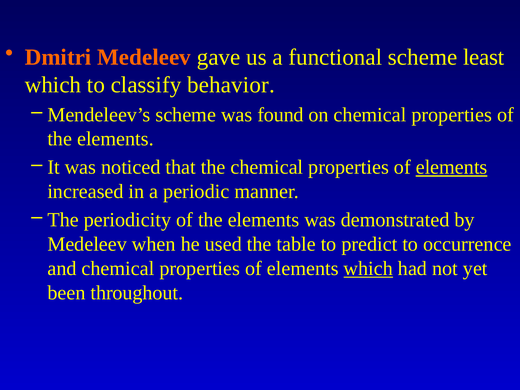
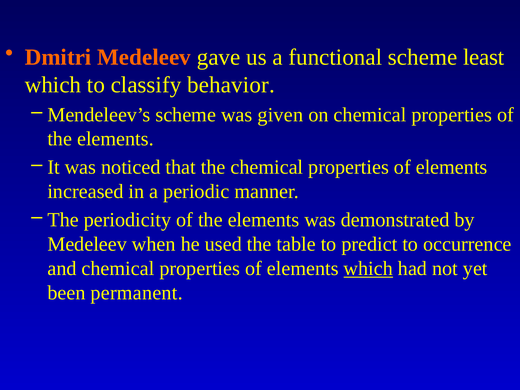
found: found -> given
elements at (452, 167) underline: present -> none
throughout: throughout -> permanent
